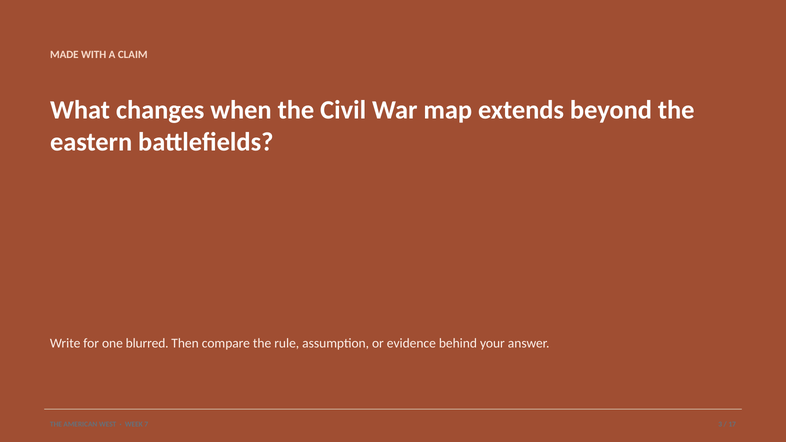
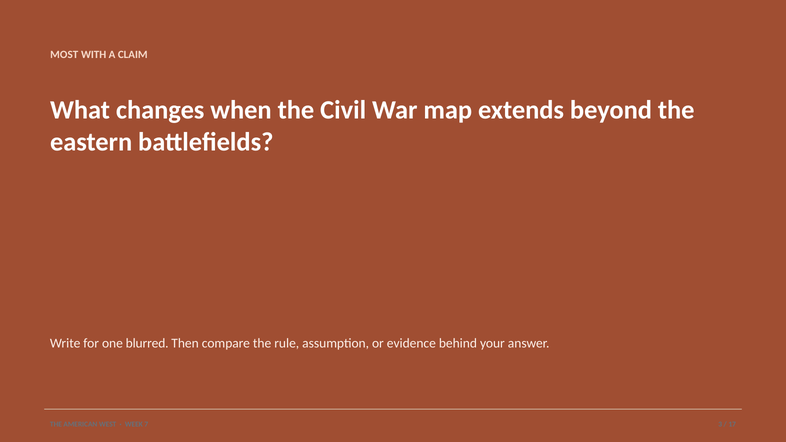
MADE: MADE -> MOST
